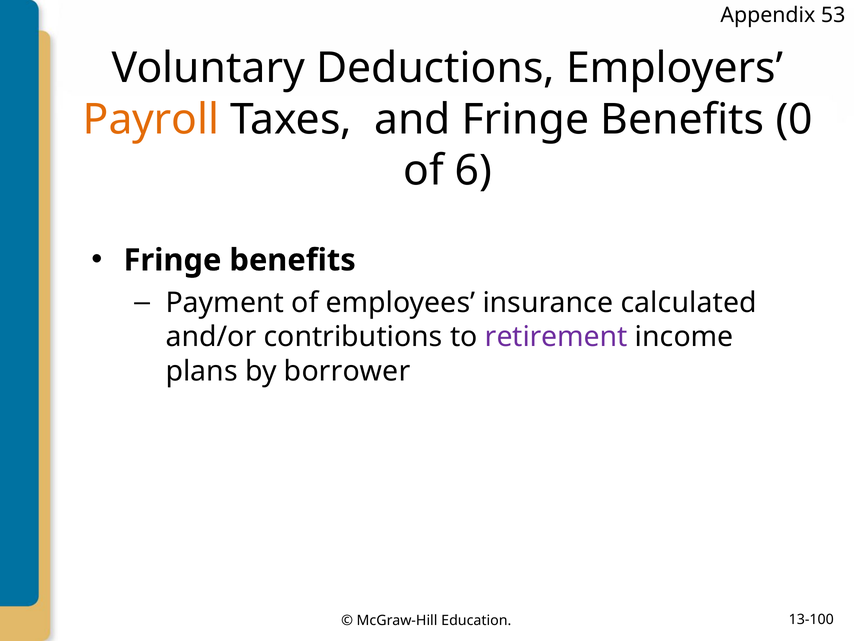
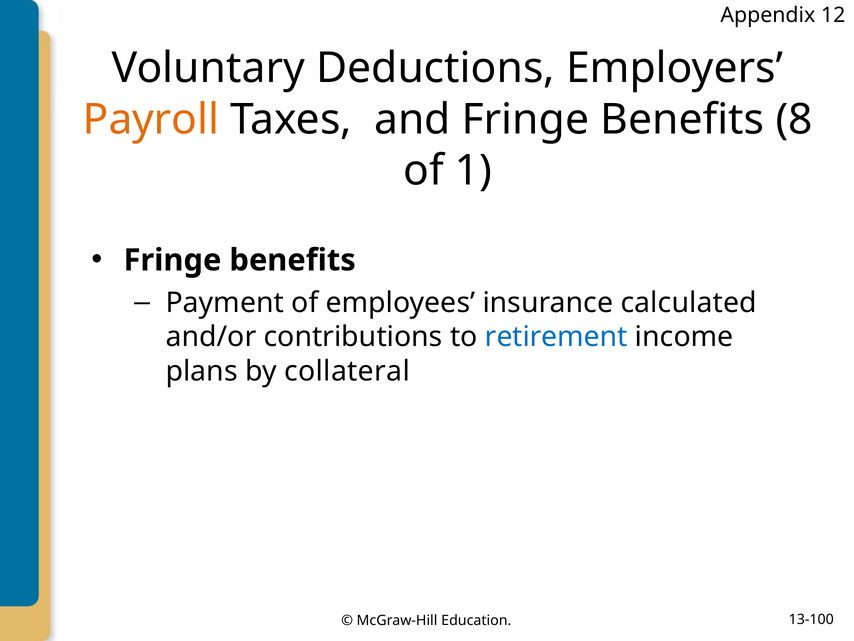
53: 53 -> 12
0: 0 -> 8
6: 6 -> 1
retirement colour: purple -> blue
borrower: borrower -> collateral
